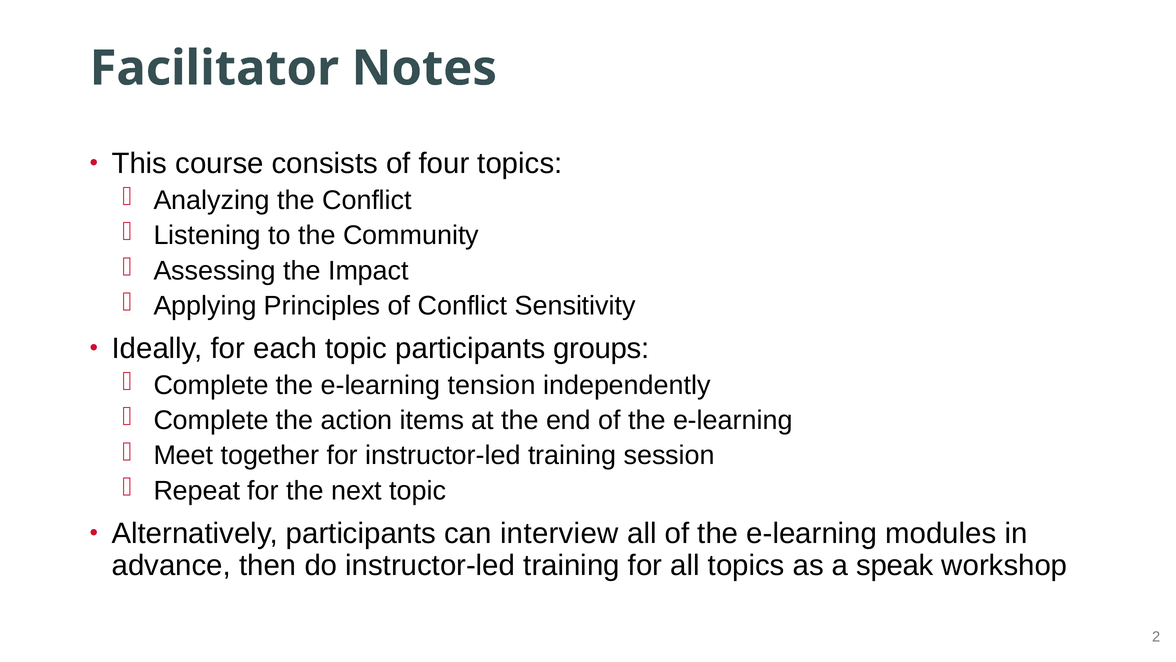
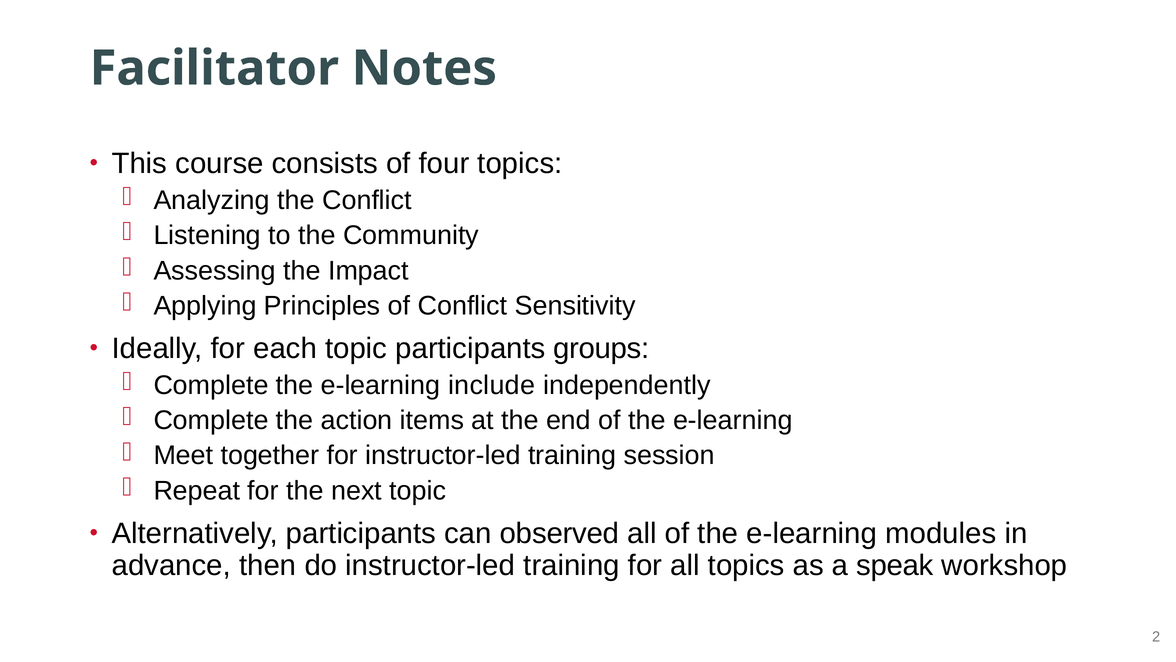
tension: tension -> include
interview: interview -> observed
